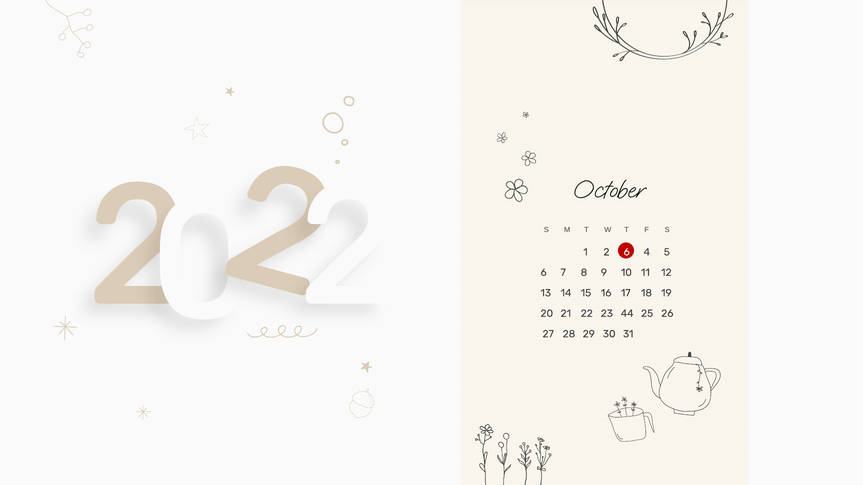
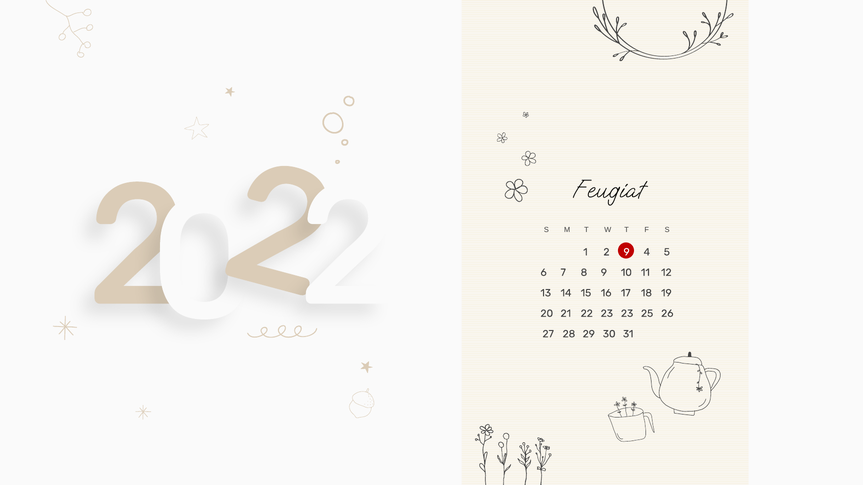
October: October -> Feugiat
2 6: 6 -> 9
23 44: 44 -> 23
